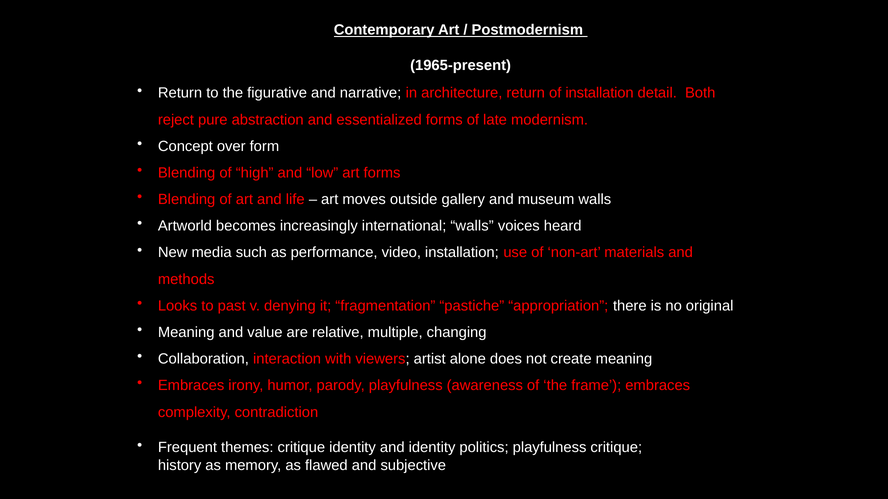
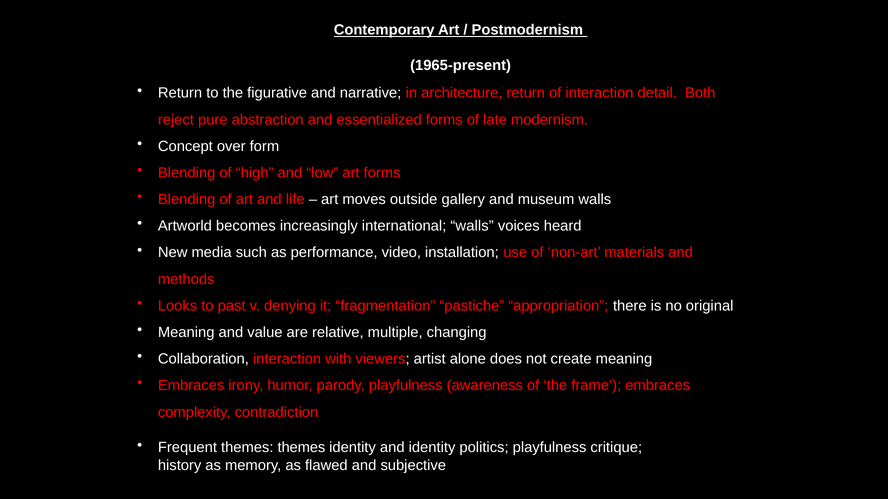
of installation: installation -> interaction
themes critique: critique -> themes
